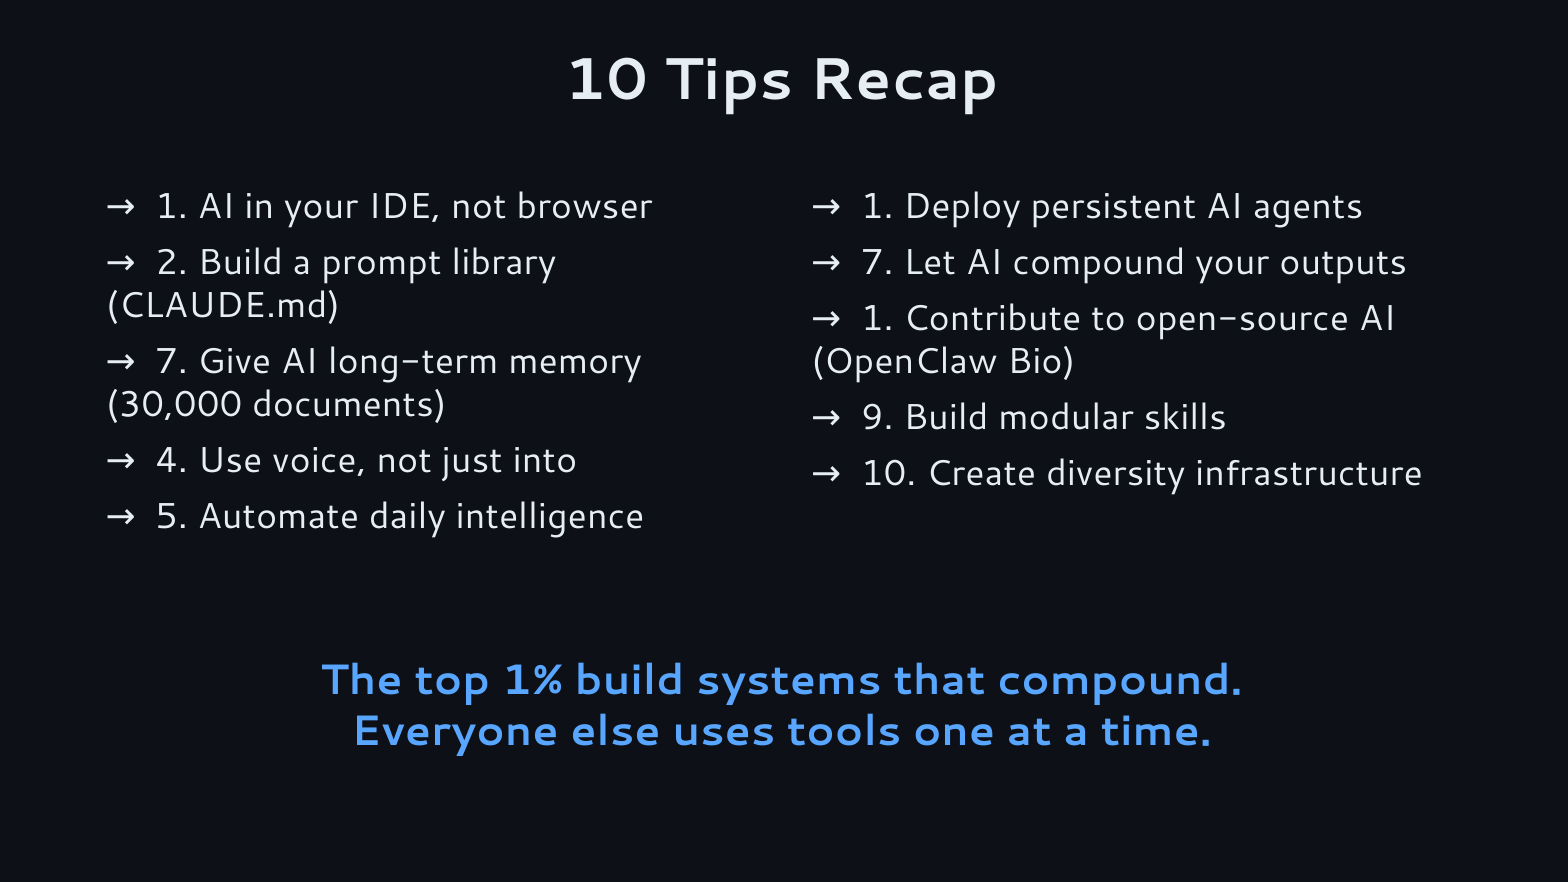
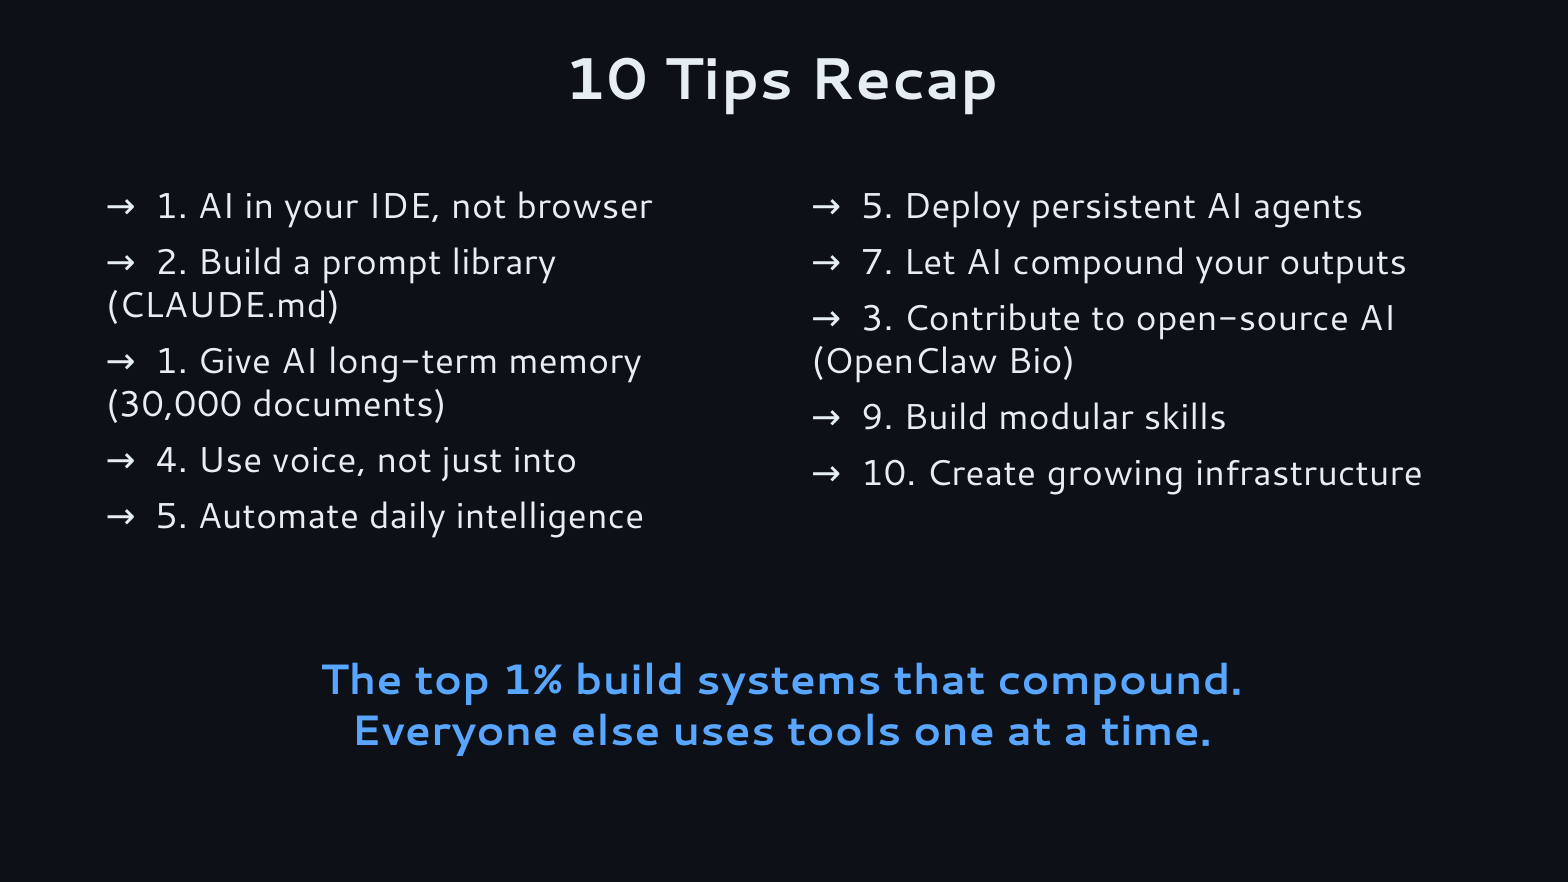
1 at (877, 206): 1 -> 5
1 at (877, 319): 1 -> 3
7 at (172, 362): 7 -> 1
diversity: diversity -> growing
